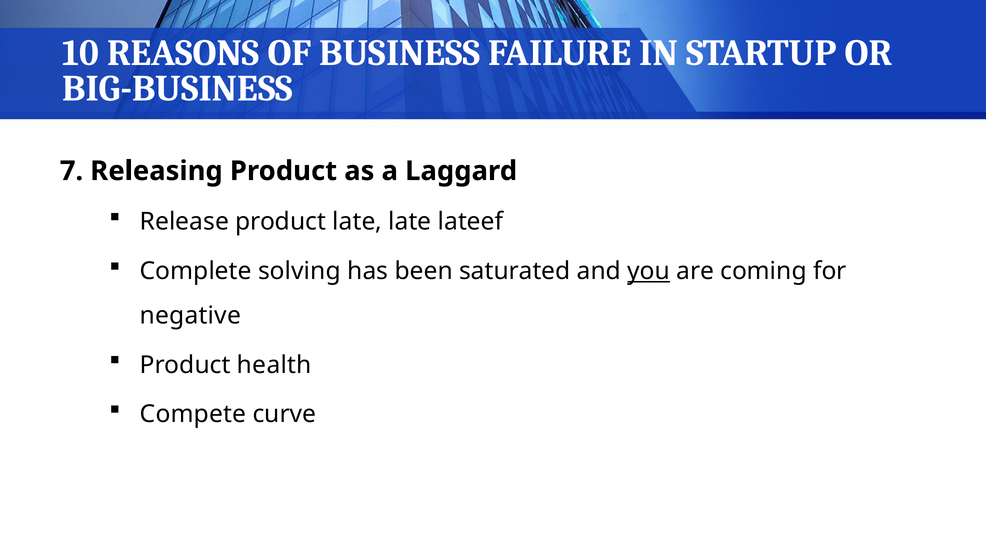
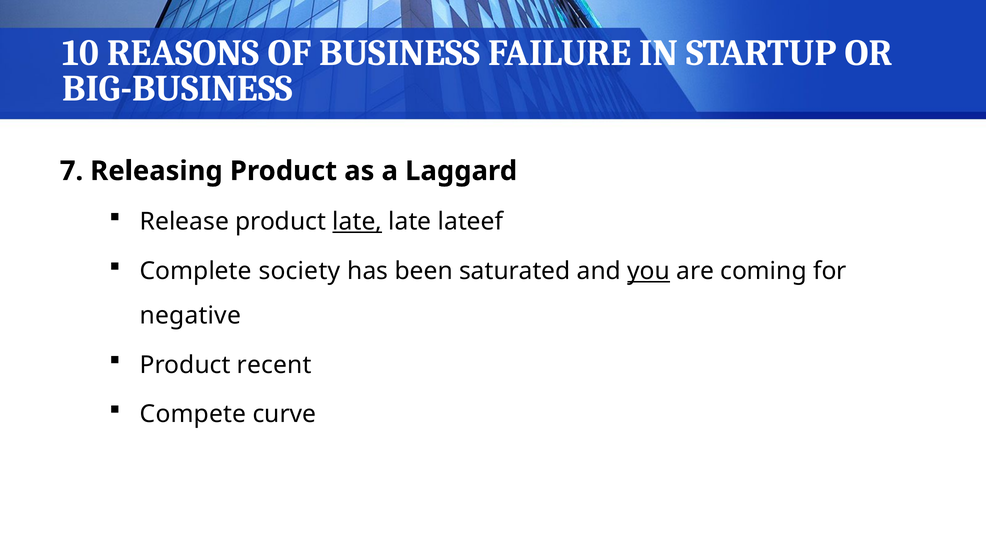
late at (357, 222) underline: none -> present
solving: solving -> society
health: health -> recent
